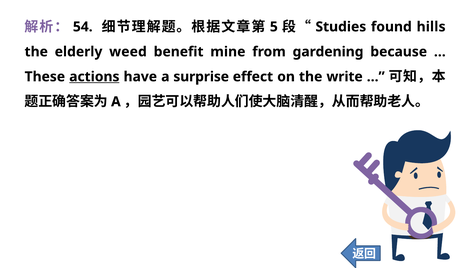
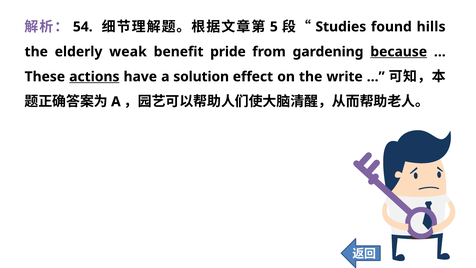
weed: weed -> weak
mine: mine -> pride
because underline: none -> present
surprise: surprise -> solution
